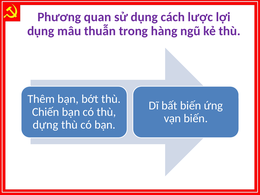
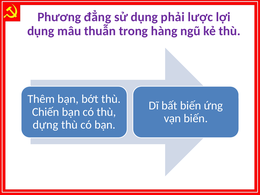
quan: quan -> đẳng
cách: cách -> phải
